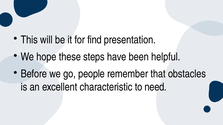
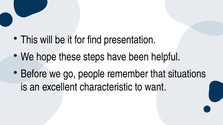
obstacles: obstacles -> situations
need: need -> want
